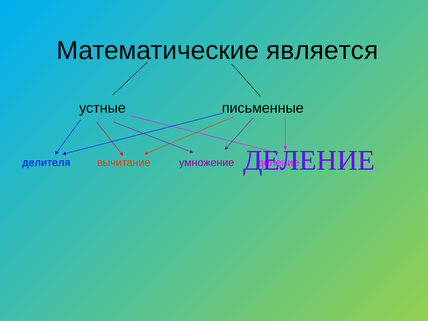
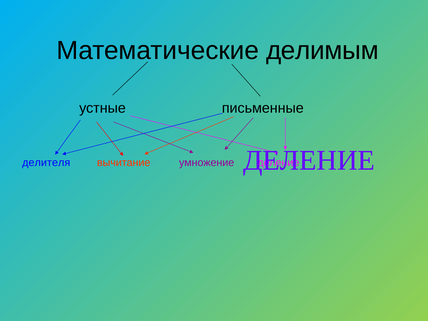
является: является -> делимым
